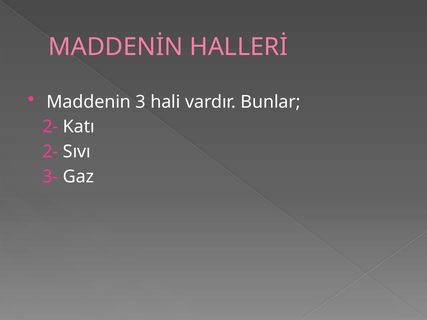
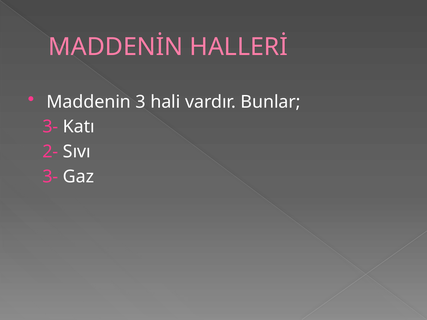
2- at (50, 127): 2- -> 3-
